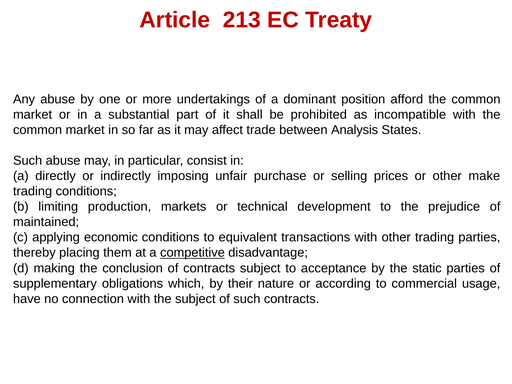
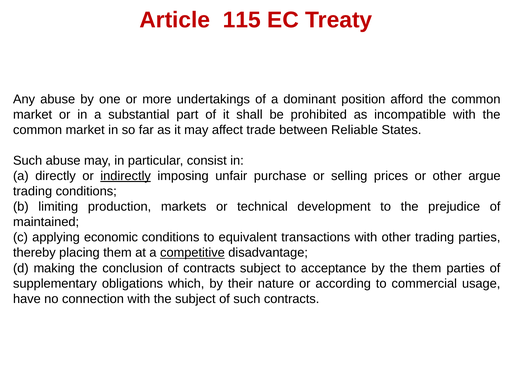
213: 213 -> 115
Analysis: Analysis -> Reliable
indirectly underline: none -> present
make: make -> argue
the static: static -> them
